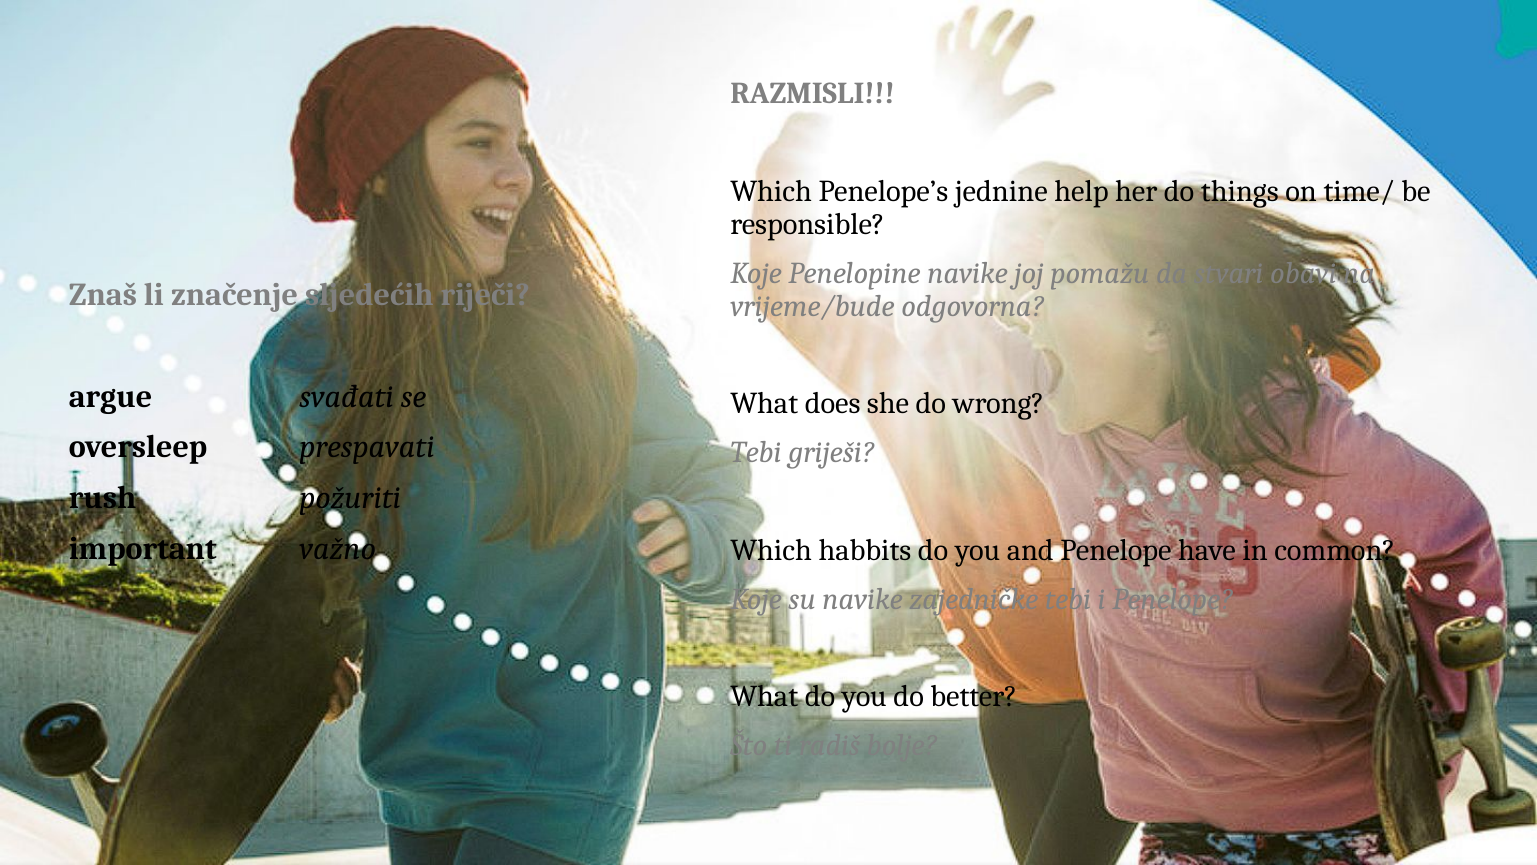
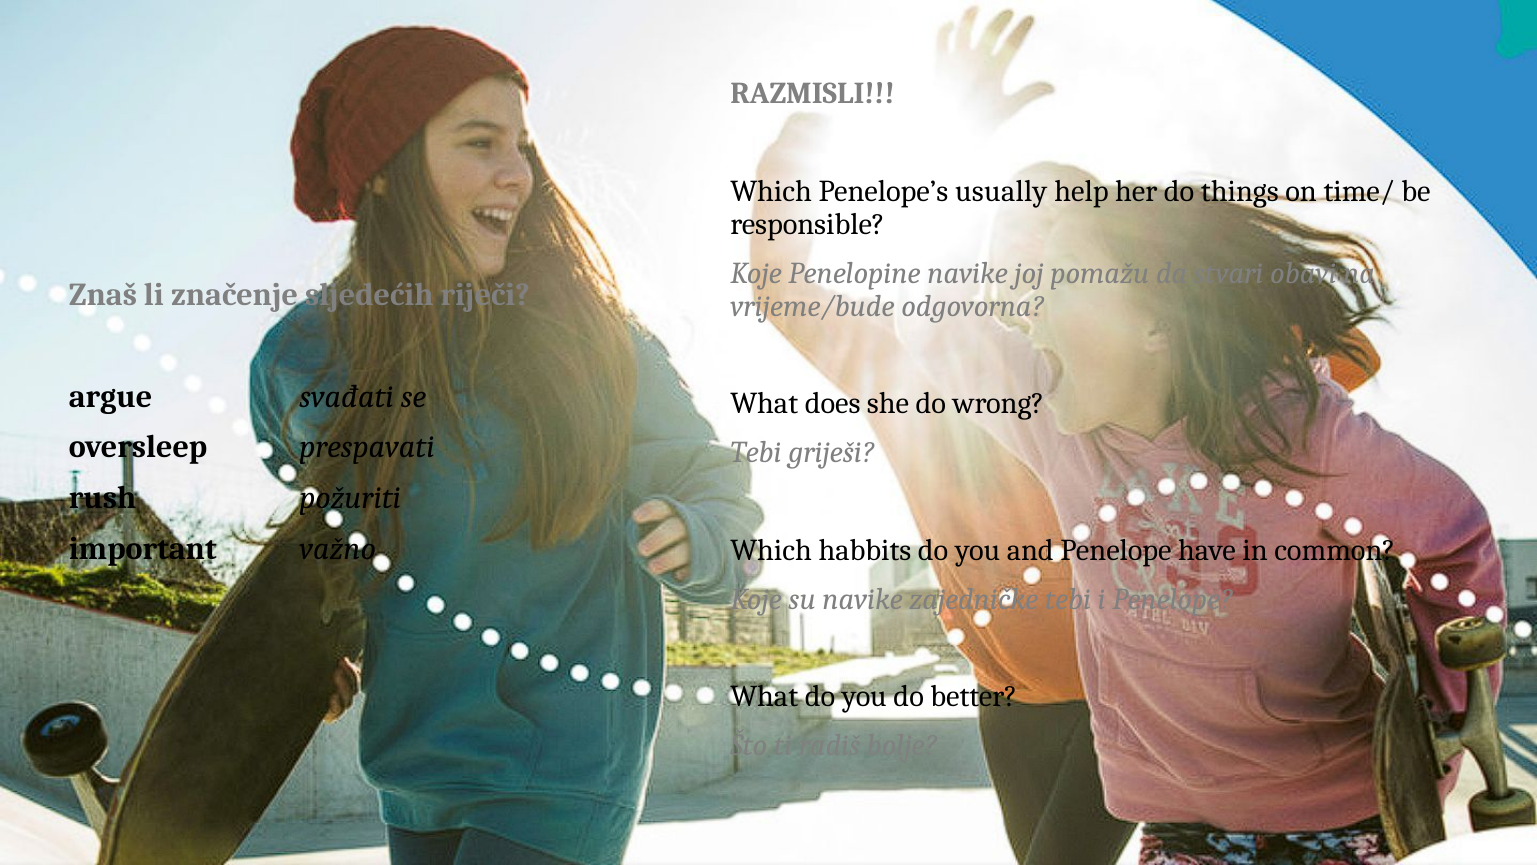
jednine: jednine -> usually
